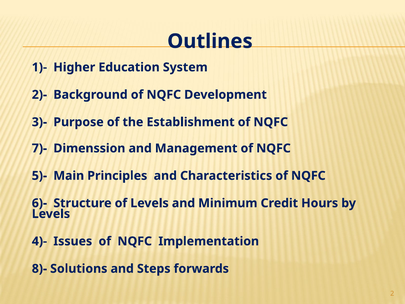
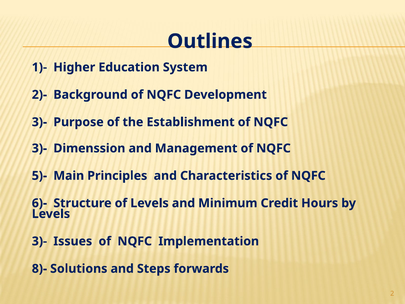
7)- at (39, 148): 7)- -> 3)-
4)- at (39, 241): 4)- -> 3)-
